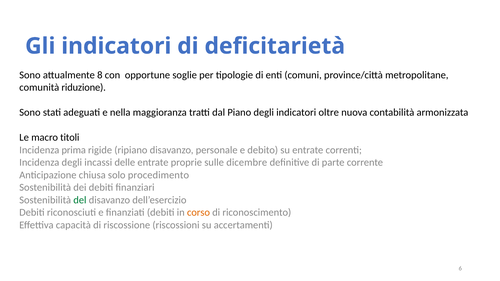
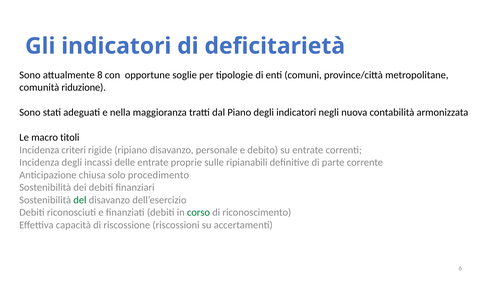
oltre: oltre -> negli
prima: prima -> criteri
dicembre: dicembre -> ripianabili
corso colour: orange -> green
